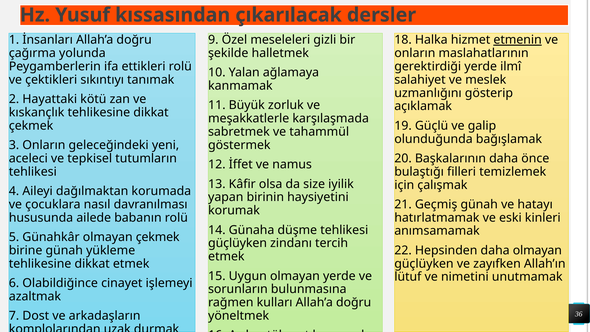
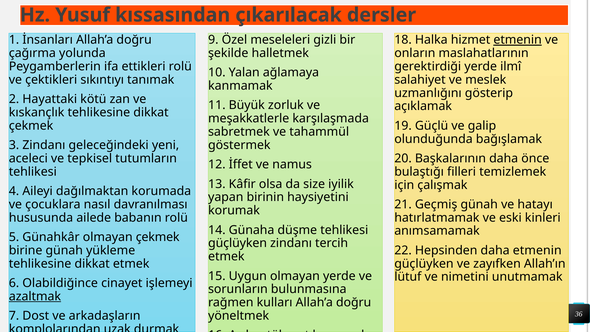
3 Onların: Onların -> Zindanı
daha olmayan: olmayan -> etmenin
azaltmak underline: none -> present
